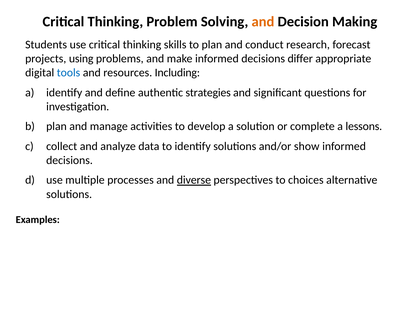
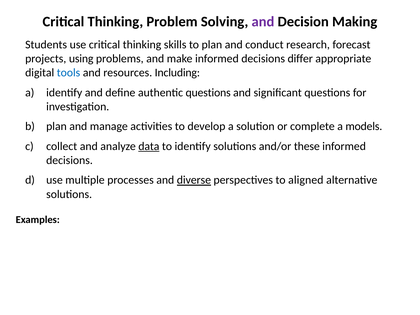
and at (263, 22) colour: orange -> purple
authentic strategies: strategies -> questions
lessons: lessons -> models
data underline: none -> present
show: show -> these
choices: choices -> aligned
